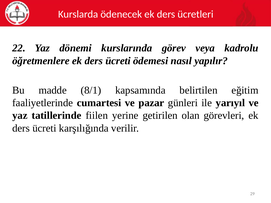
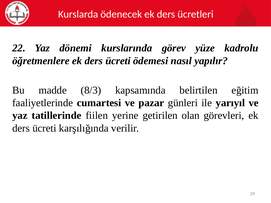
veya: veya -> yüze
8/1: 8/1 -> 8/3
